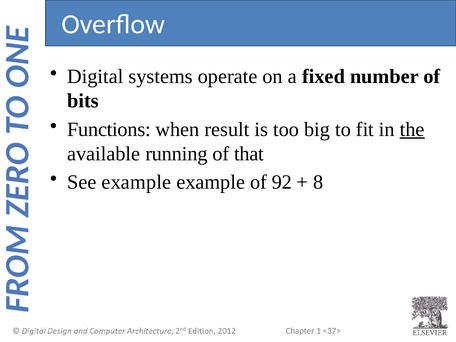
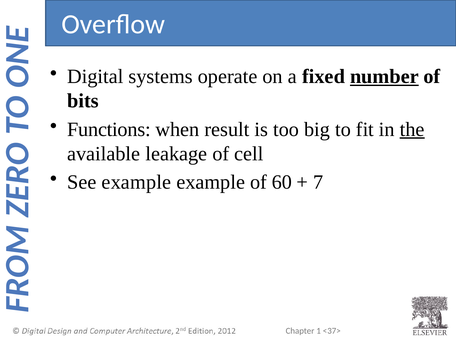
number underline: none -> present
running: running -> leakage
that: that -> cell
92: 92 -> 60
8: 8 -> 7
